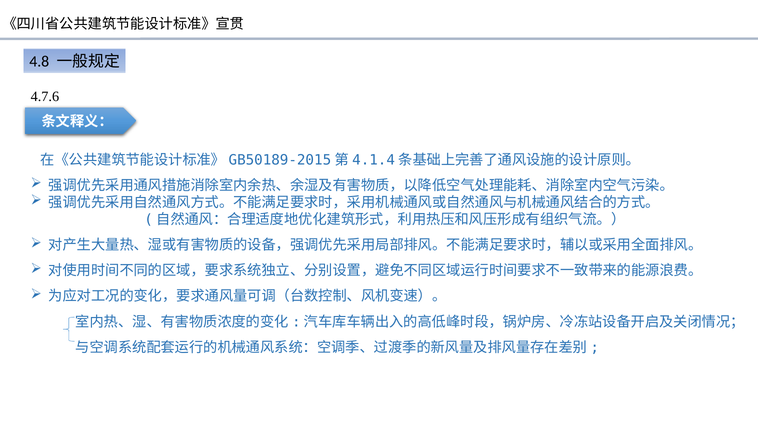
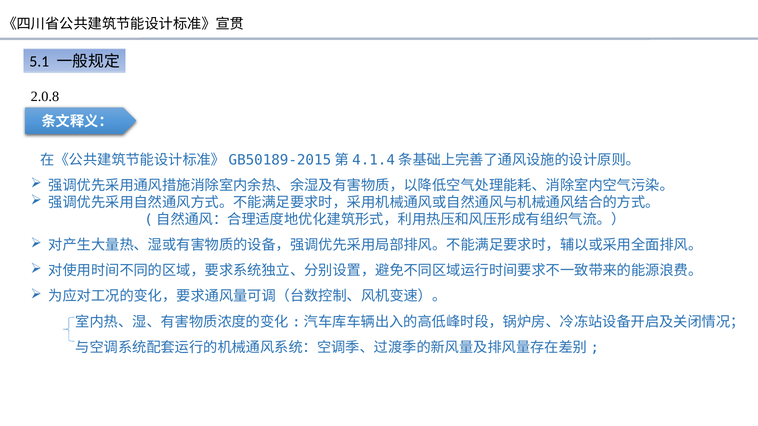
4.8: 4.8 -> 5.1
4.7.6: 4.7.6 -> 2.0.8
